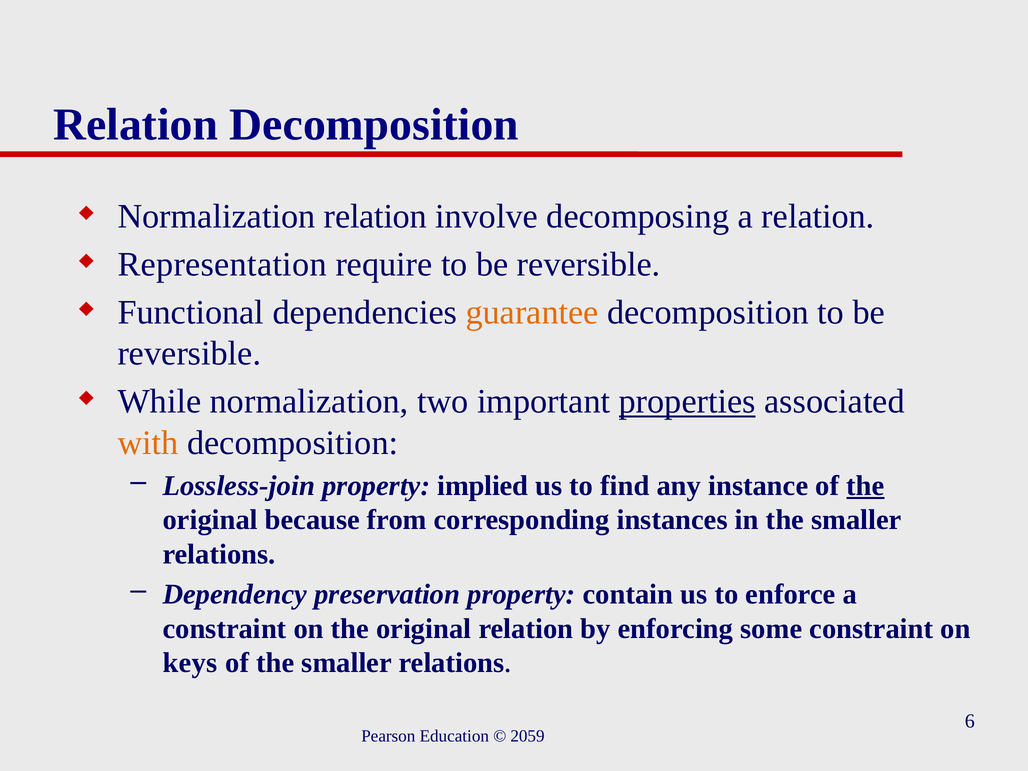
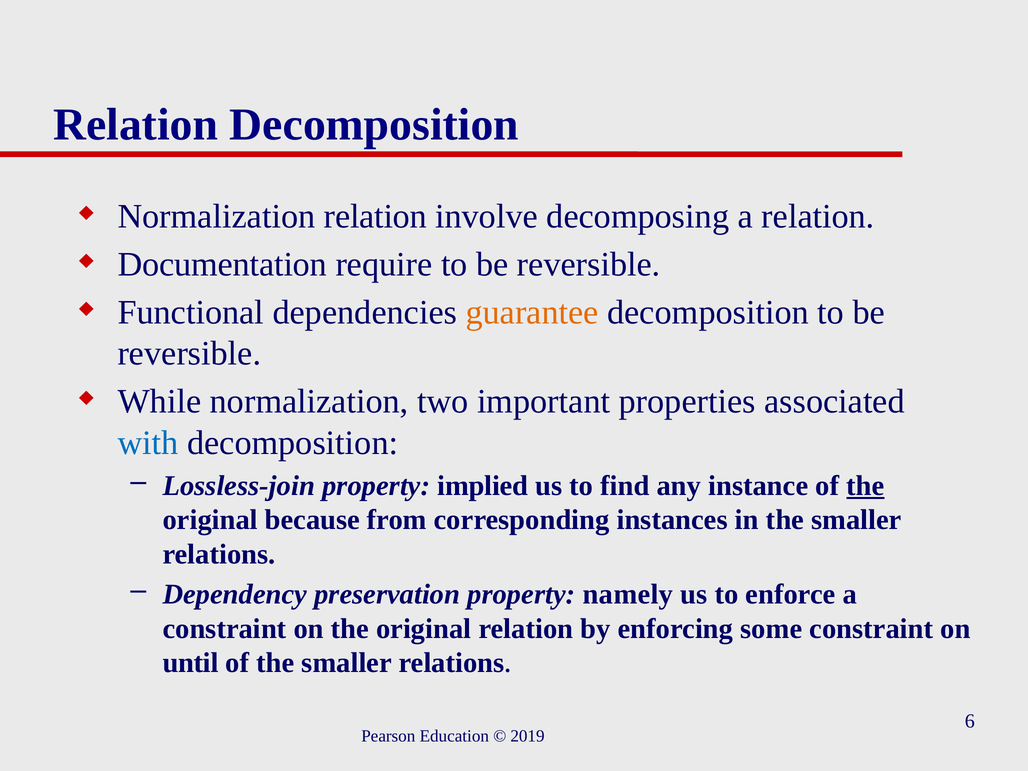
Representation: Representation -> Documentation
properties underline: present -> none
with colour: orange -> blue
contain: contain -> namely
keys: keys -> until
2059: 2059 -> 2019
